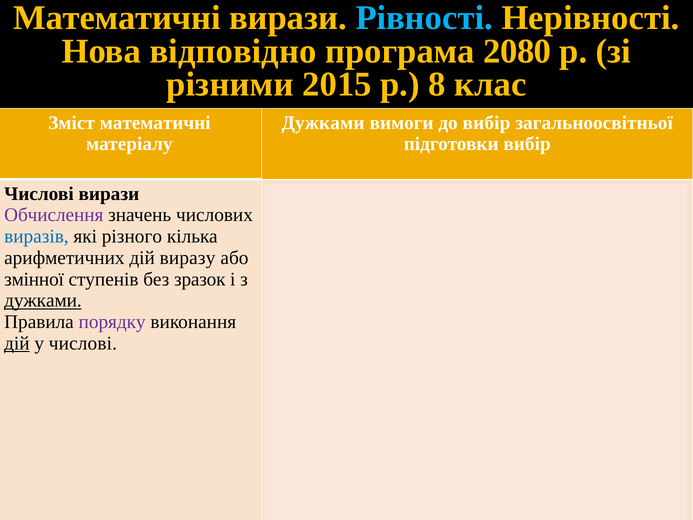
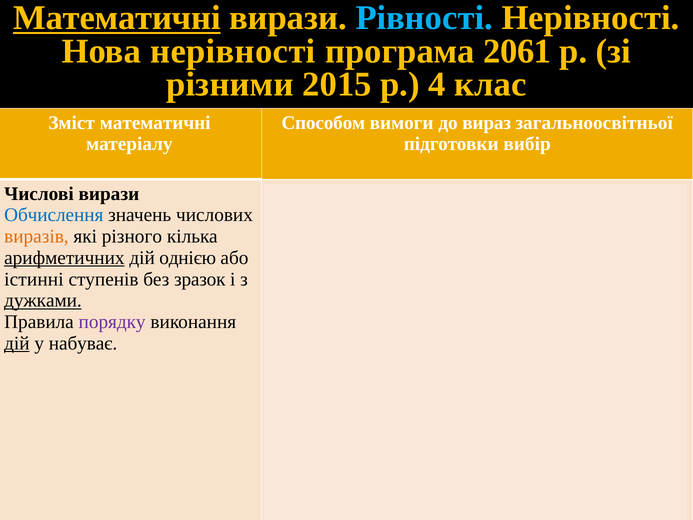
Математичні at (117, 18) underline: none -> present
Нова відповідно: відповідно -> нерівності
2080: 2080 -> 2061
8: 8 -> 4
Дужками at (323, 123): Дужками -> Способом
до вибір: вибір -> вираз
Обчислення colour: purple -> blue
виразів at (36, 236) colour: blue -> orange
арифметичних underline: none -> present
виразу: виразу -> однією
змінної: змінної -> істинні
у числові: числові -> набуває
